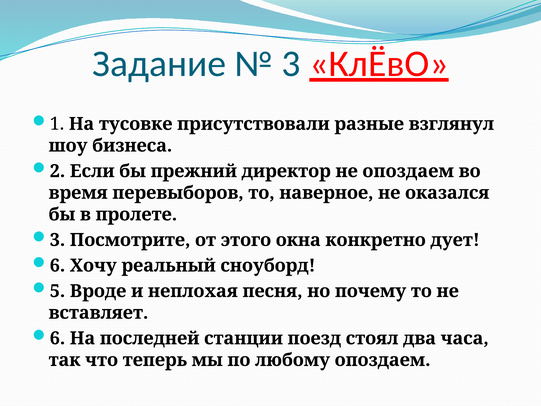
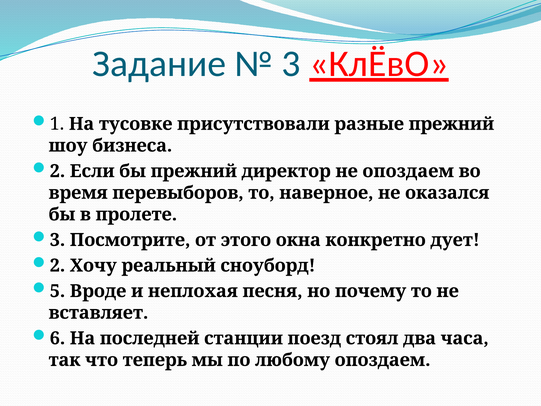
разные взглянул: взглянул -> прежний
6 at (57, 265): 6 -> 2
